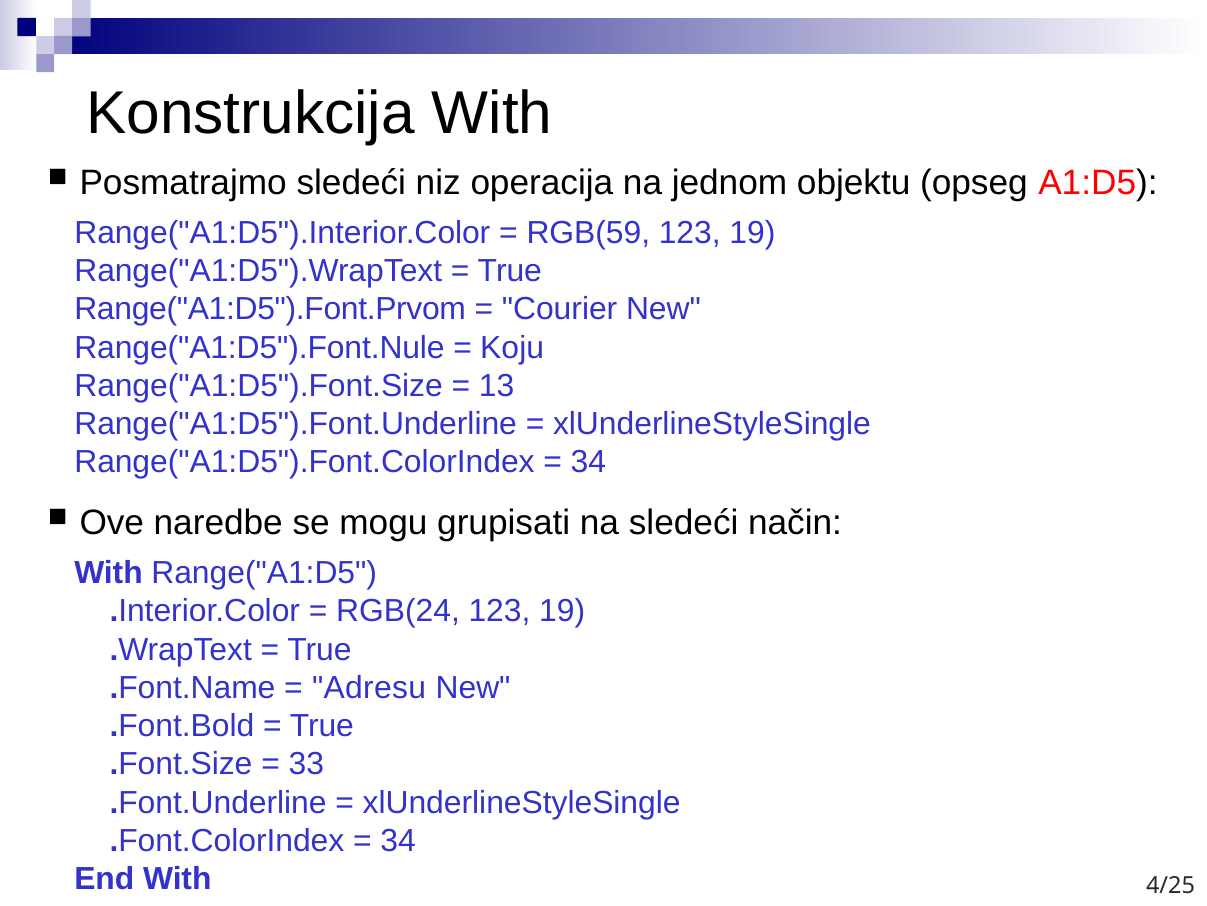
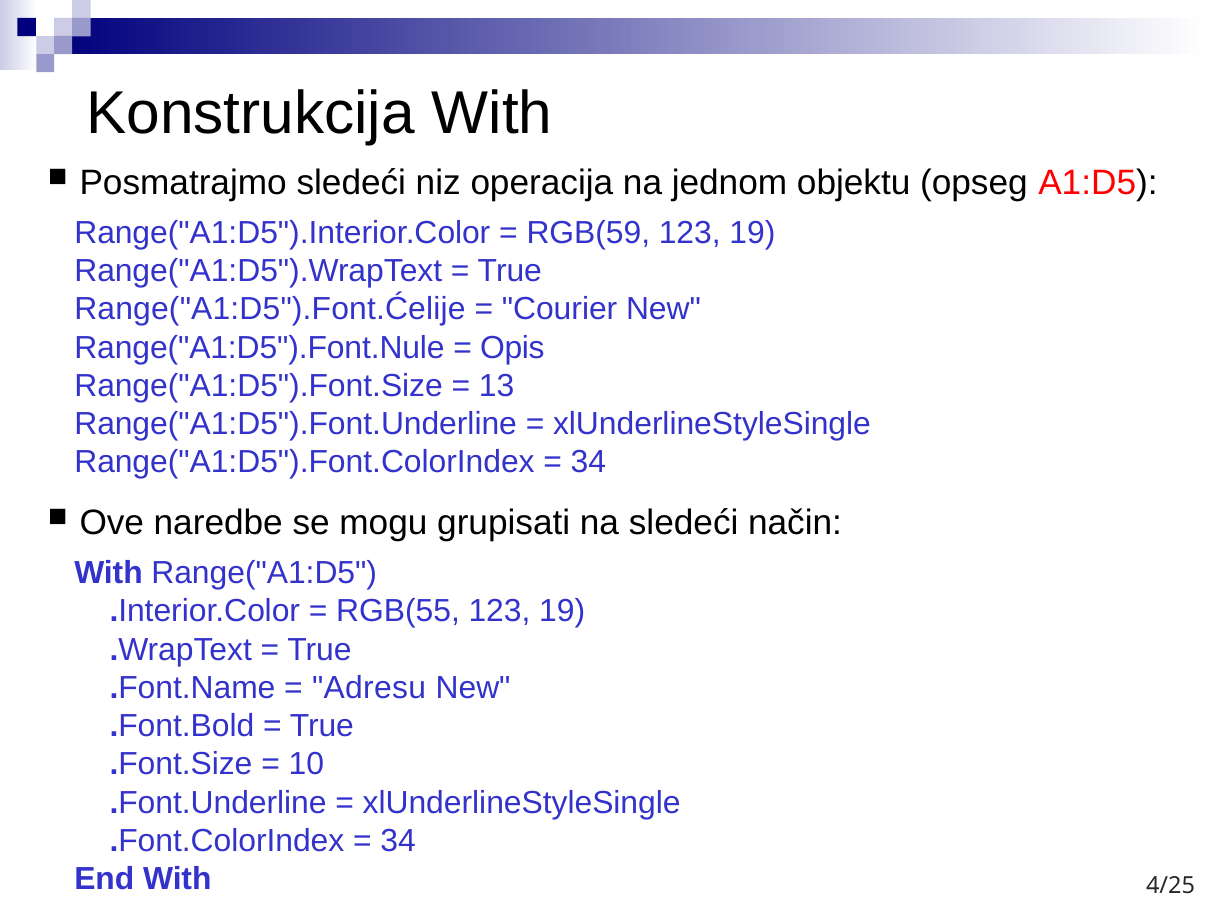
Range("A1:D5").Font.Prvom: Range("A1:D5").Font.Prvom -> Range("A1:D5").Font.Ćelije
Koju: Koju -> Opis
RGB(24: RGB(24 -> RGB(55
33: 33 -> 10
